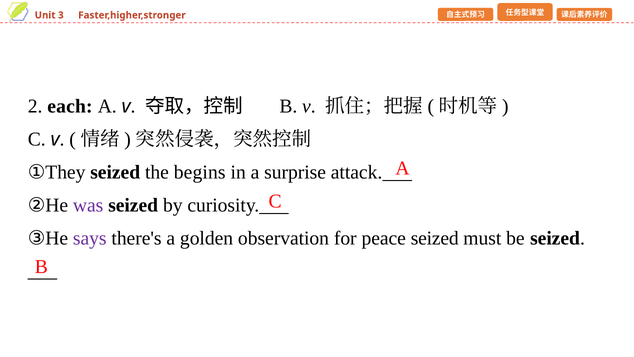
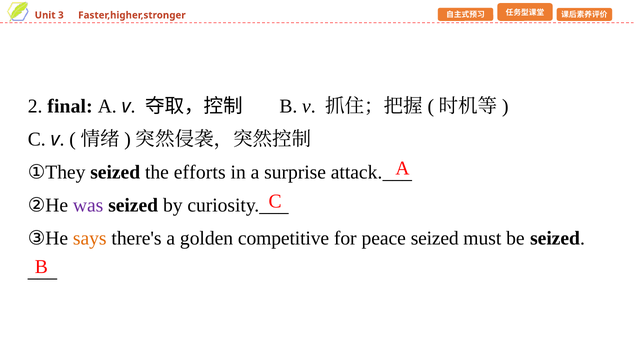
each: each -> final
begins: begins -> efforts
says colour: purple -> orange
observation: observation -> competitive
